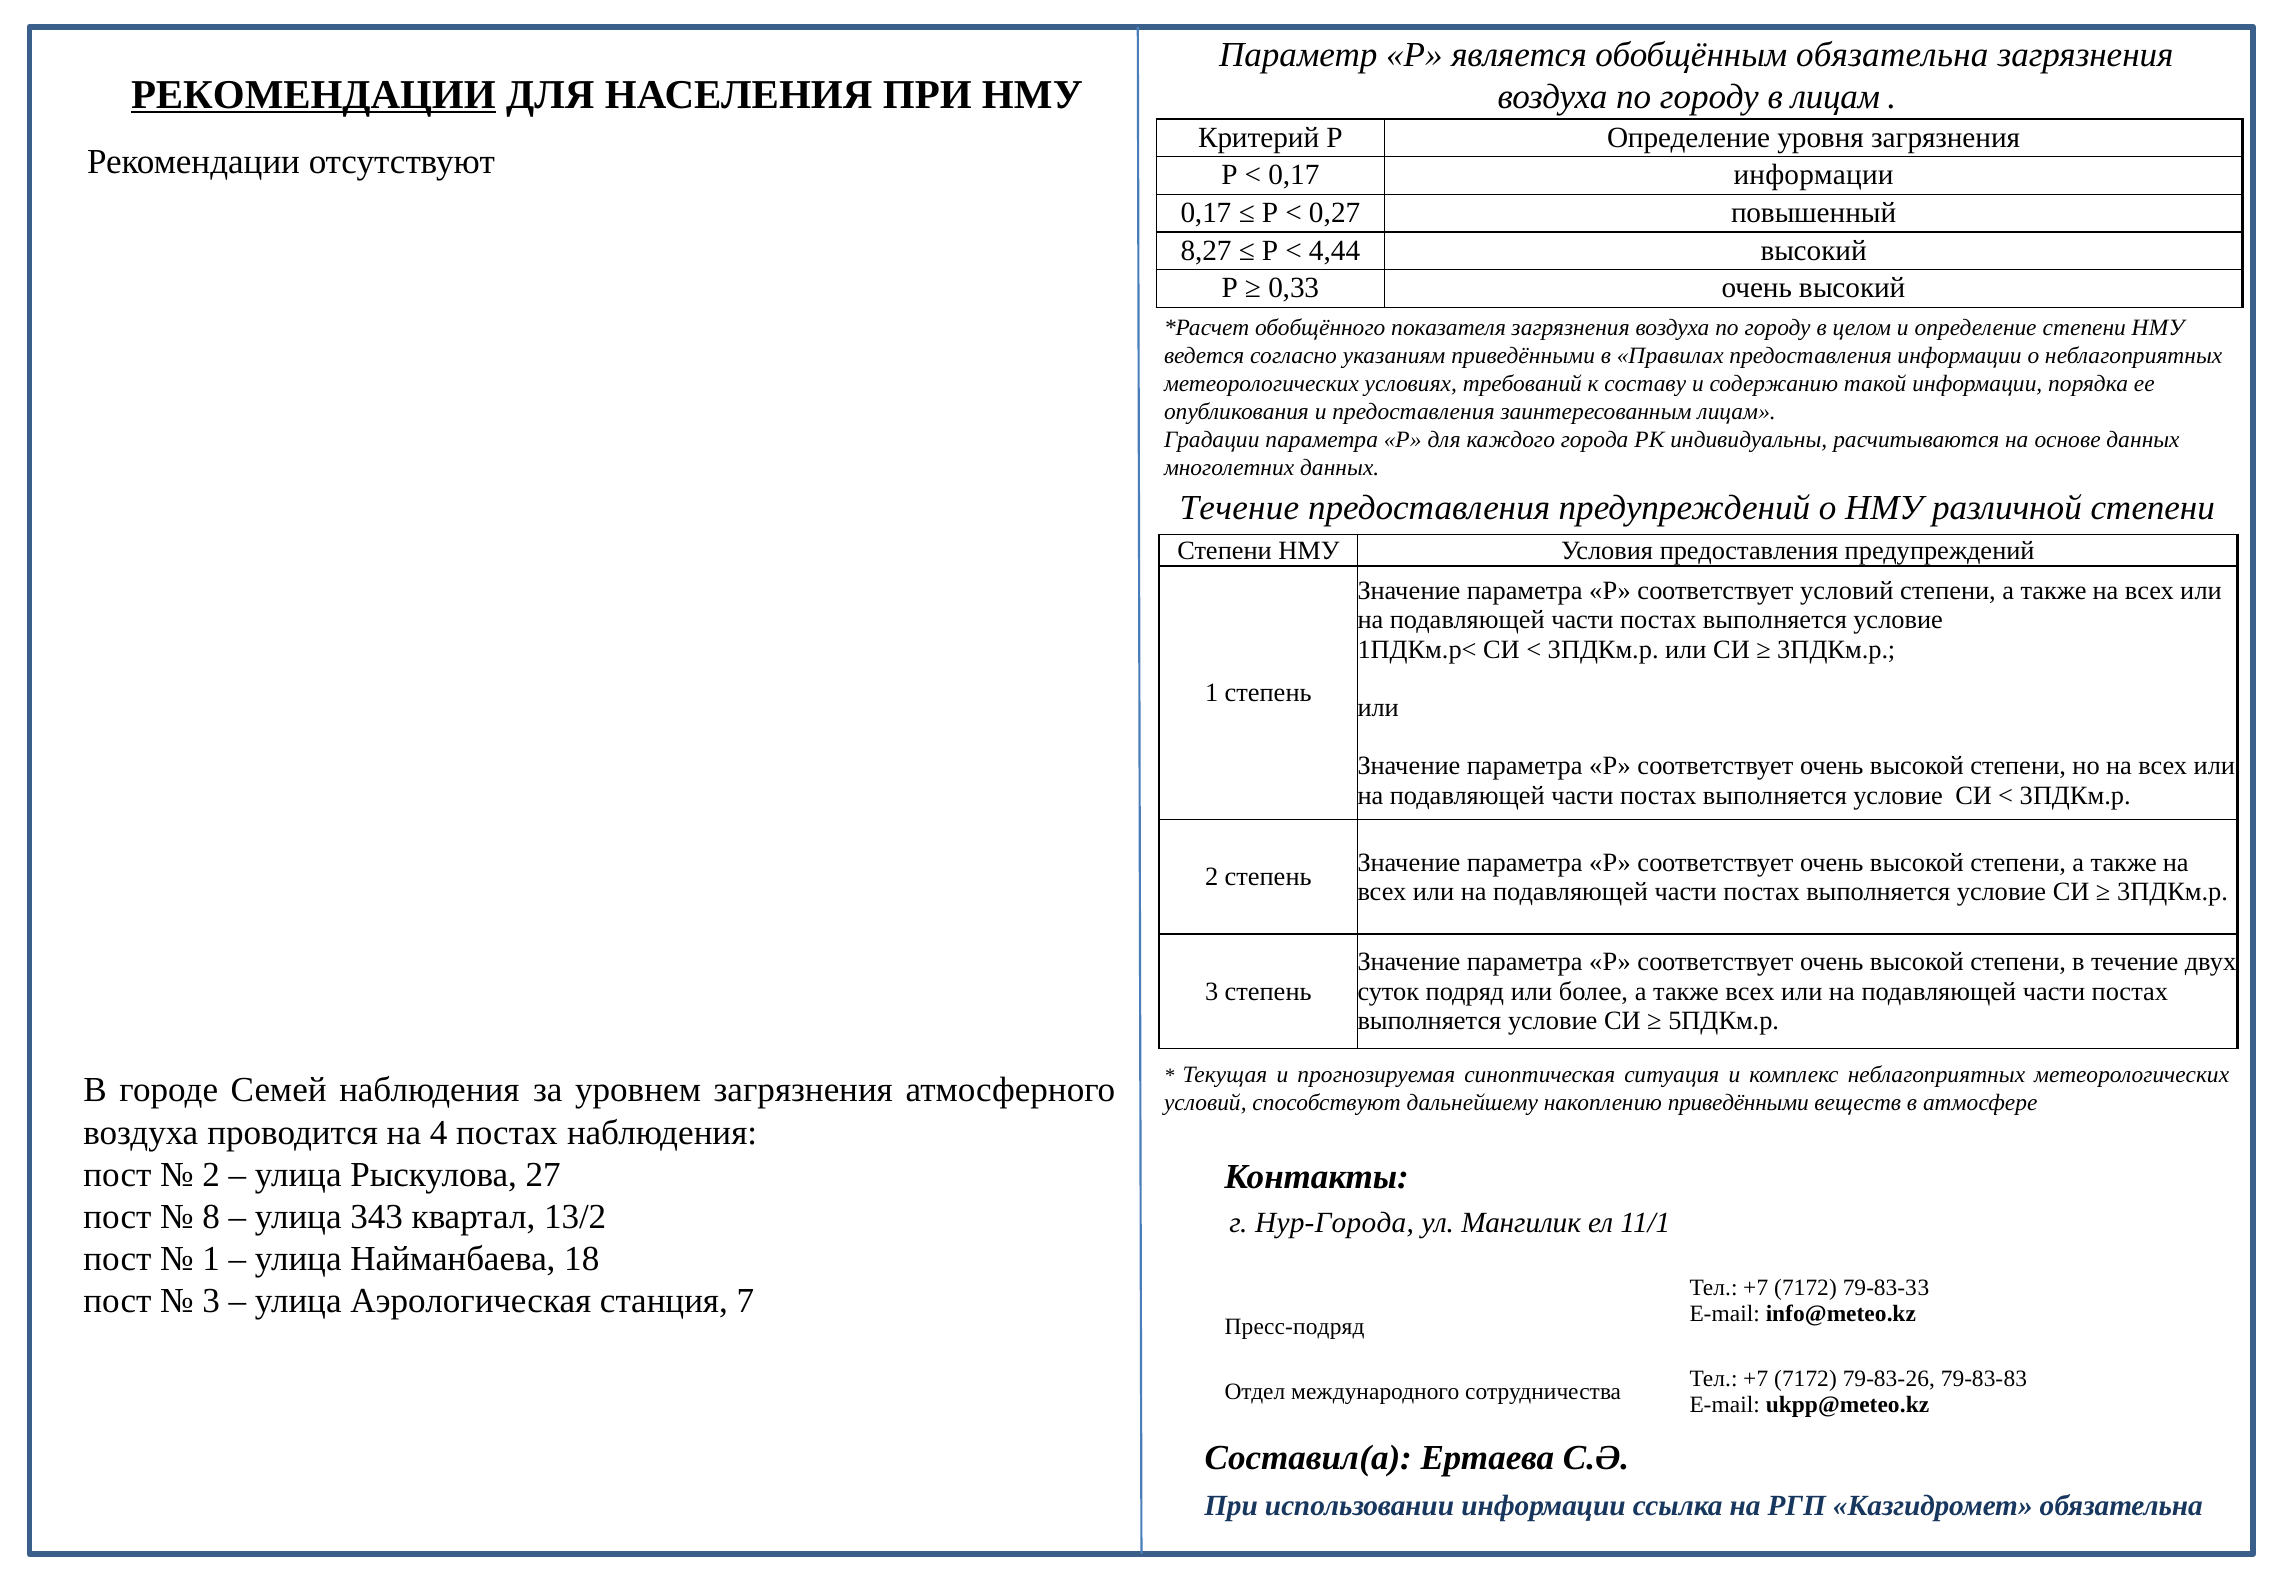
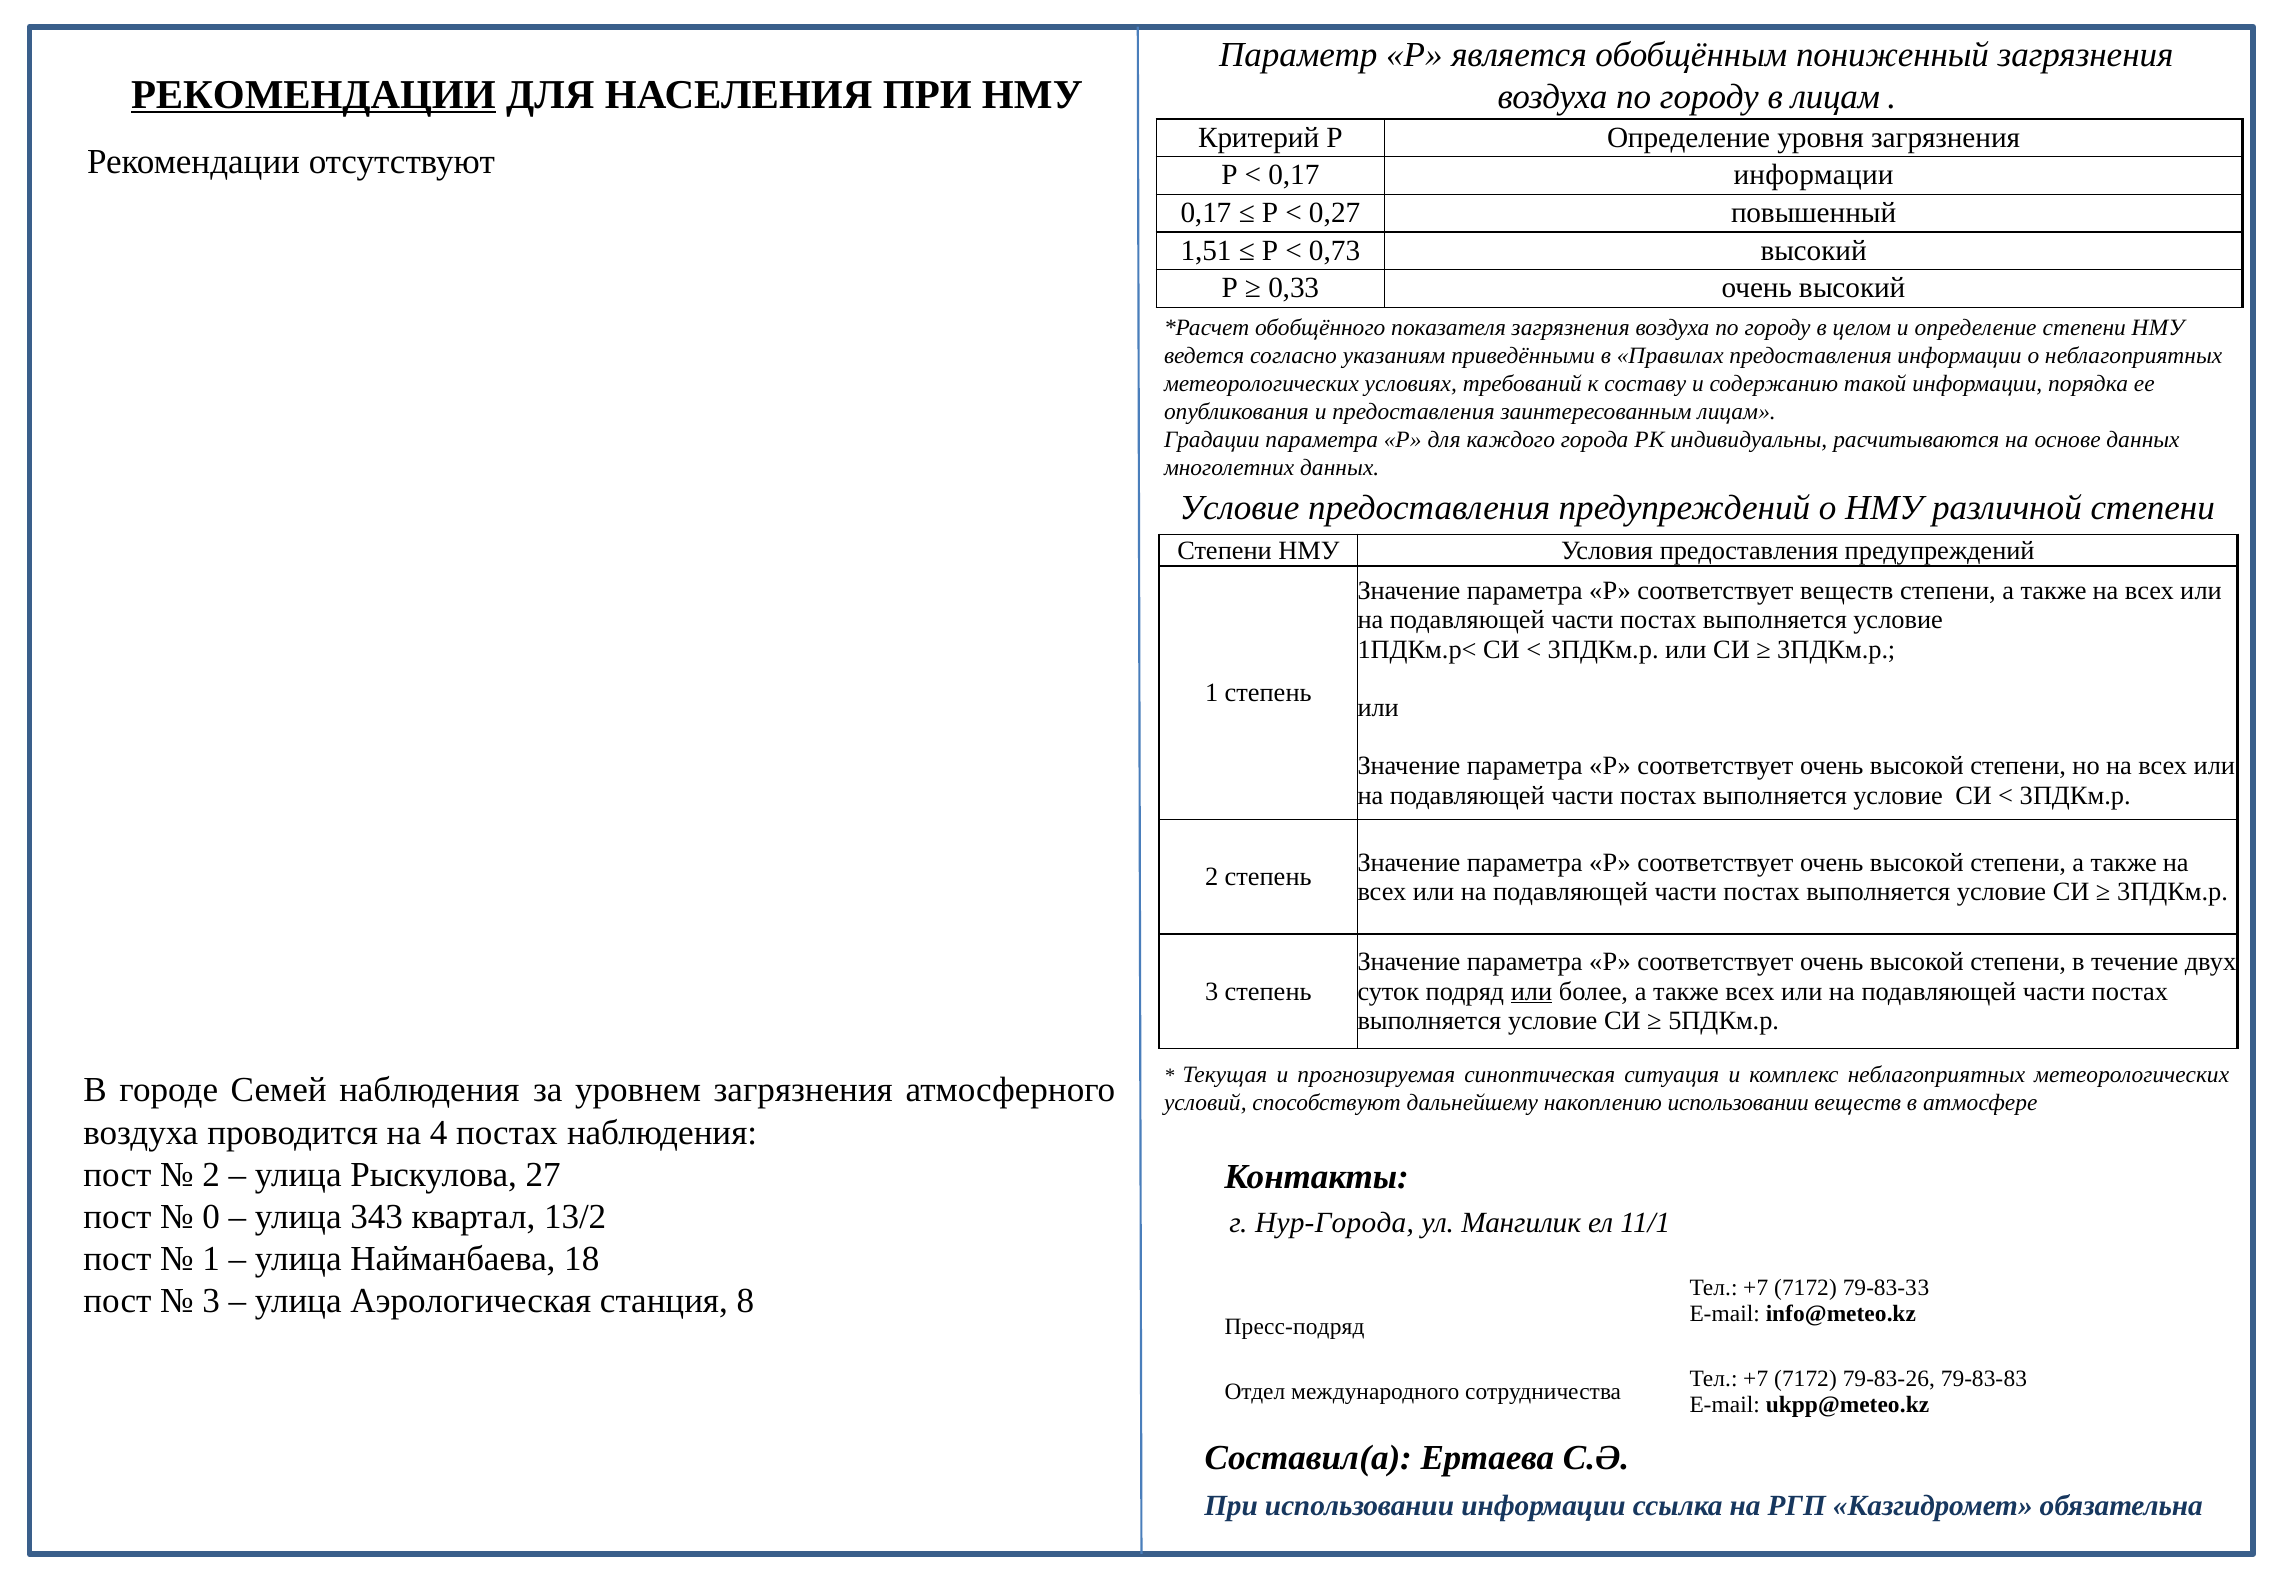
обобщённым обязательна: обязательна -> пониженный
8,27: 8,27 -> 1,51
4,44: 4,44 -> 0,73
Течение at (1239, 508): Течение -> Условие
соответствует условий: условий -> веществ
или at (1532, 991) underline: none -> present
накоплению приведёнными: приведёнными -> использовании
8: 8 -> 0
7: 7 -> 8
